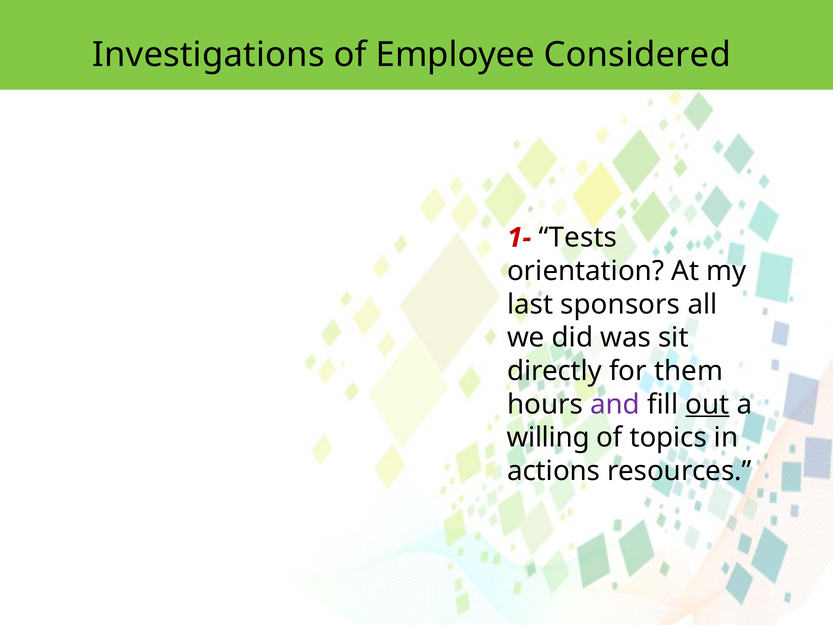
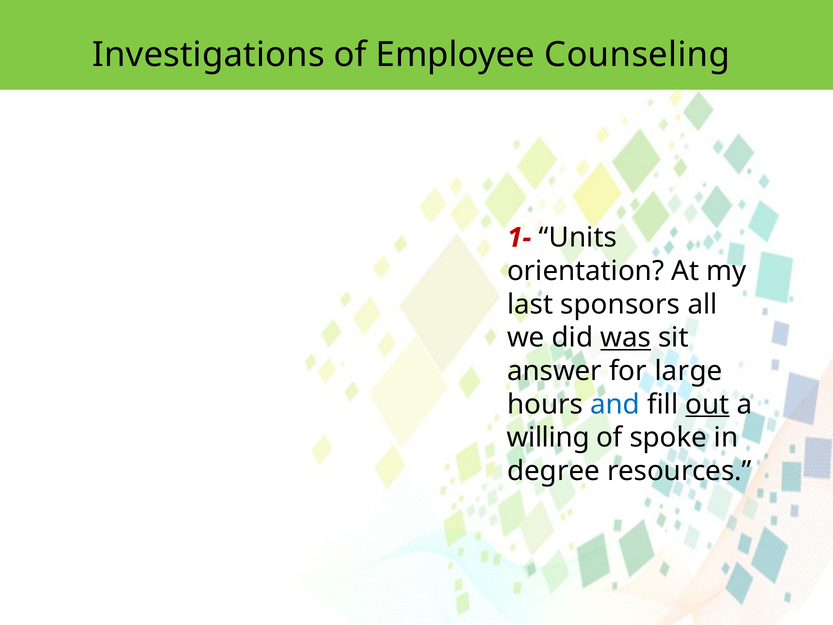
Considered: Considered -> Counseling
Tests: Tests -> Units
was underline: none -> present
directly: directly -> answer
them: them -> large
and colour: purple -> blue
topics: topics -> spoke
actions: actions -> degree
